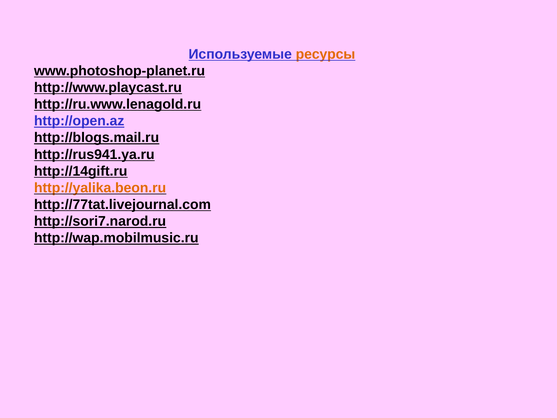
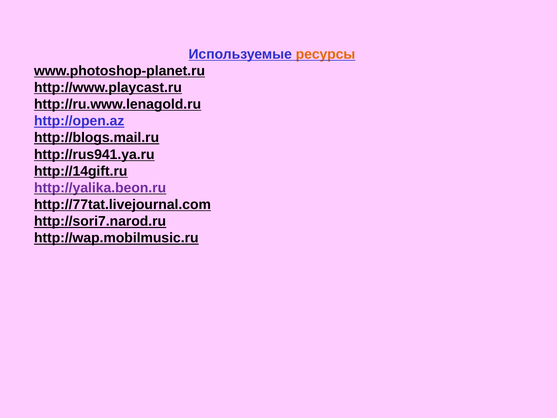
http://yalika.beon.ru colour: orange -> purple
